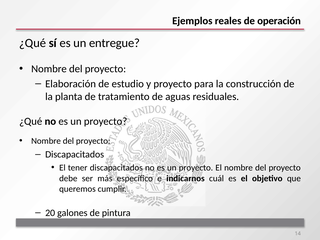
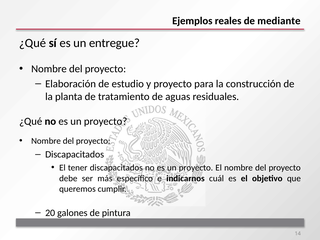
operación: operación -> mediante
